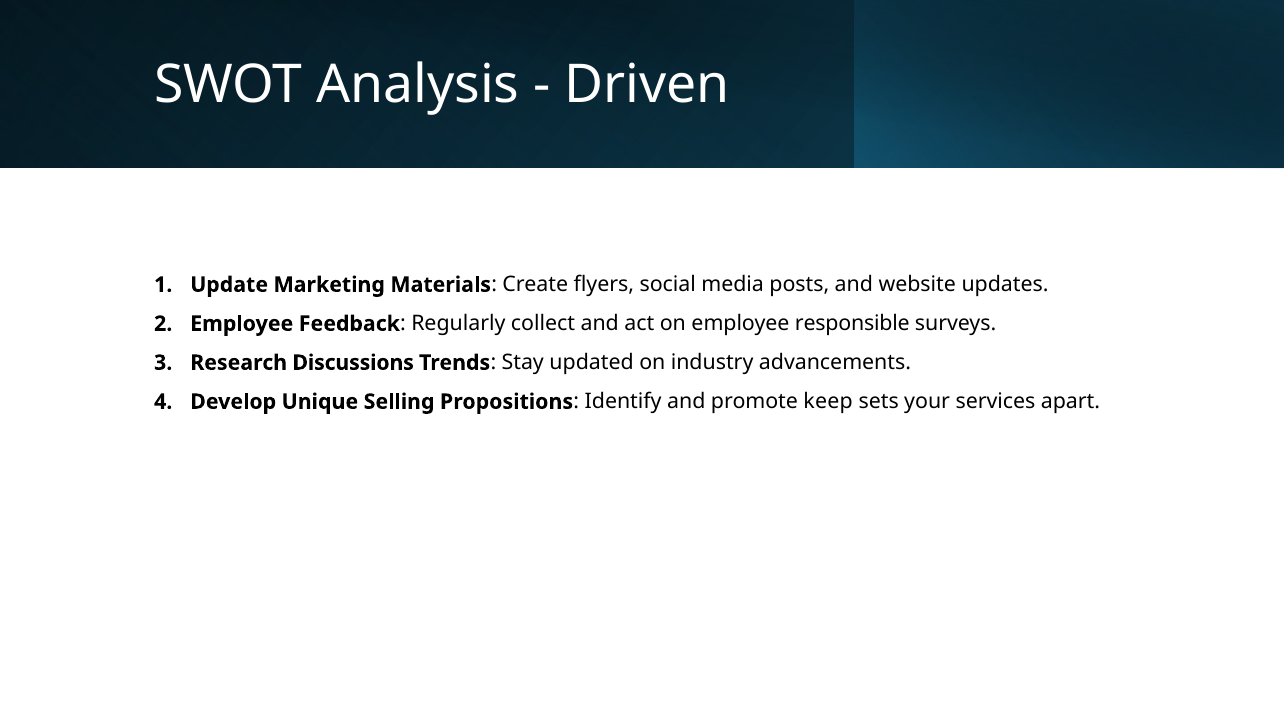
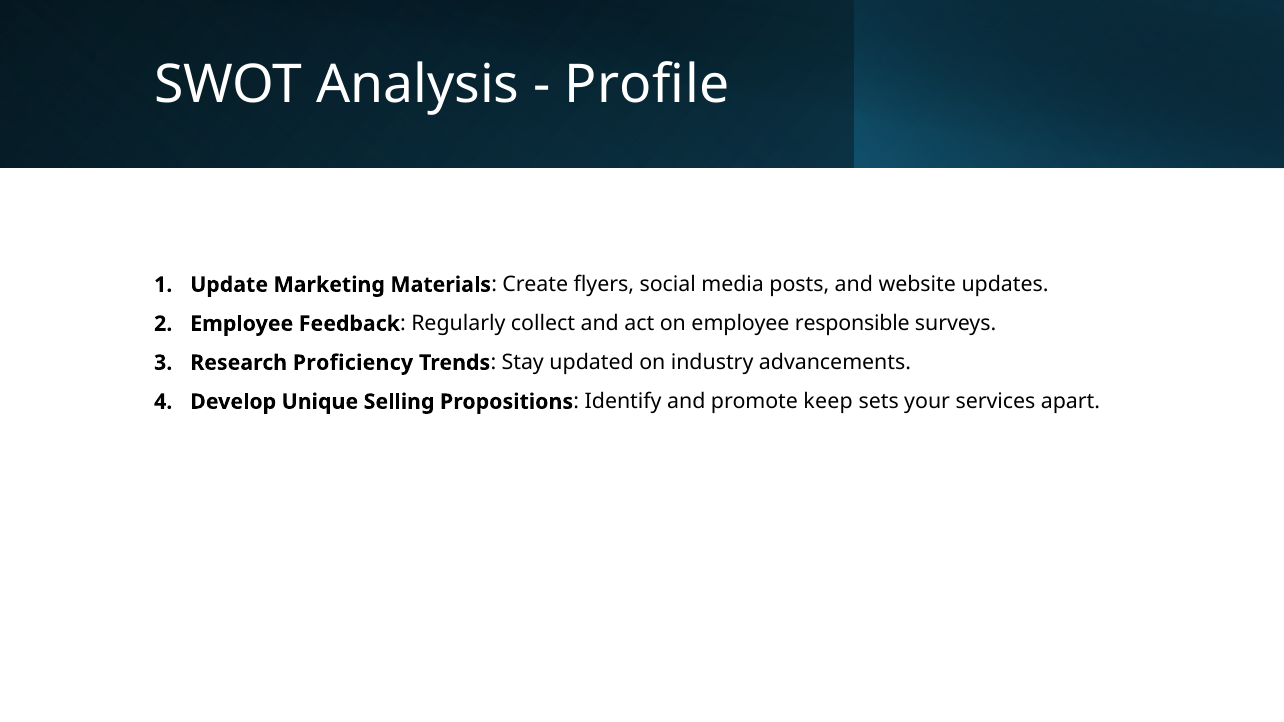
Driven: Driven -> Profile
Discussions: Discussions -> Proficiency
